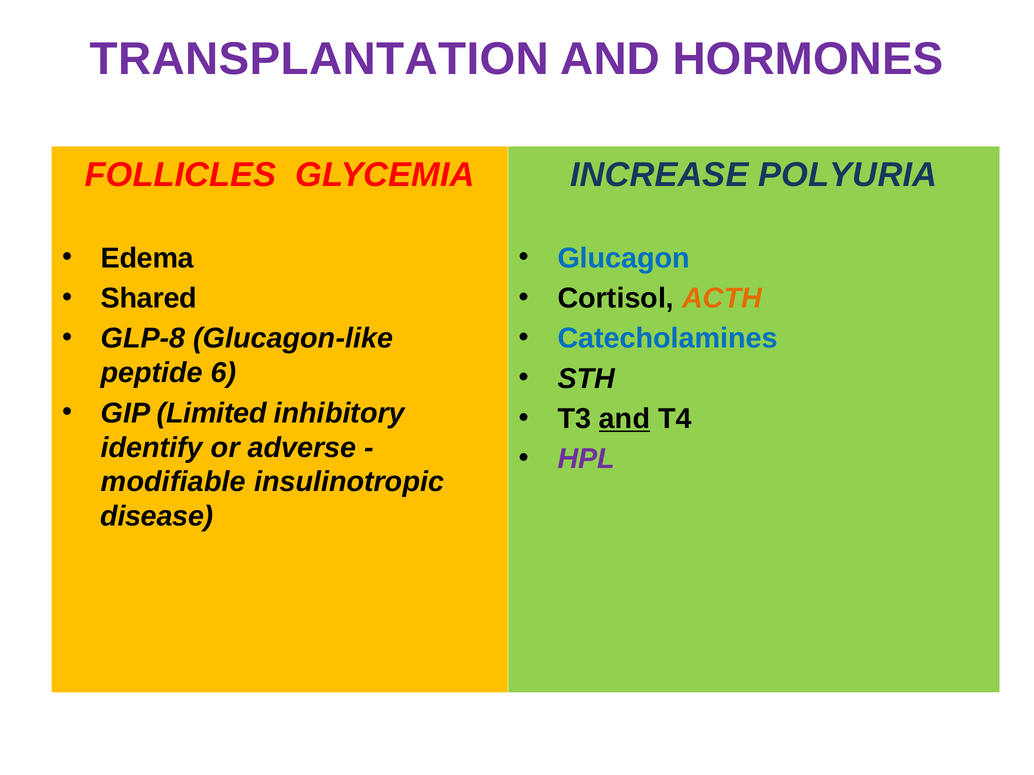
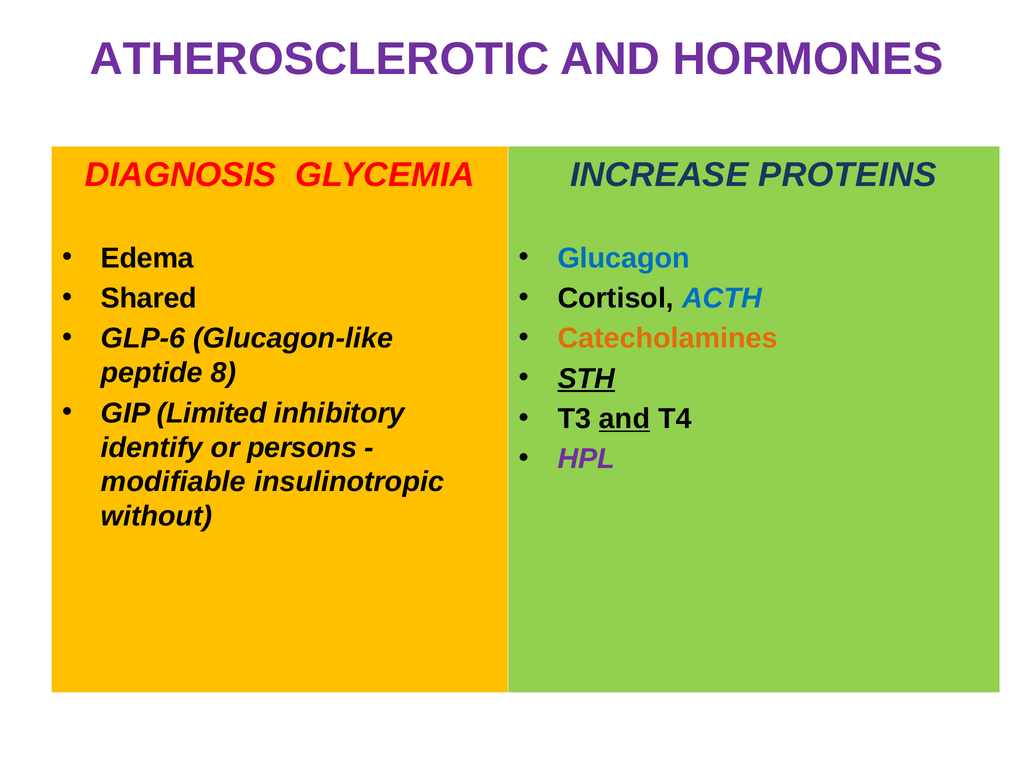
TRANSPLANTATION: TRANSPLANTATION -> ATHEROSCLEROTIC
FOLLICLES: FOLLICLES -> DIAGNOSIS
POLYURIA: POLYURIA -> PROTEINS
ACTH colour: orange -> blue
GLP-8: GLP-8 -> GLP-6
Catecholamines colour: blue -> orange
6: 6 -> 8
STH underline: none -> present
adverse: adverse -> persons
disease: disease -> without
